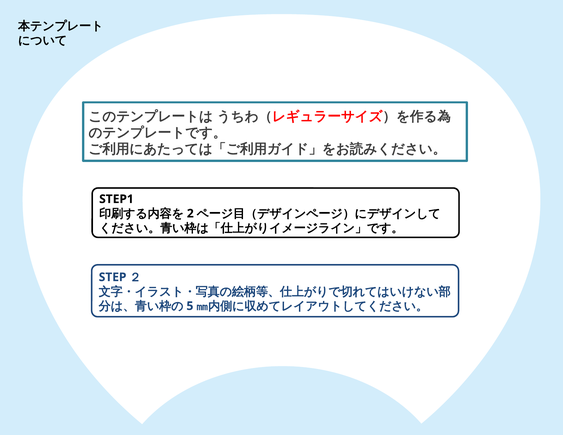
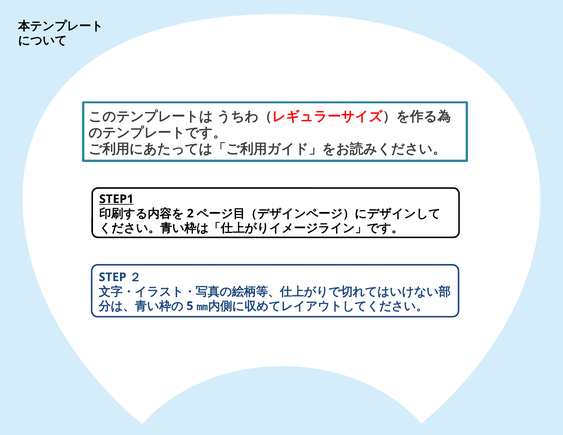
STEP1 underline: none -> present
